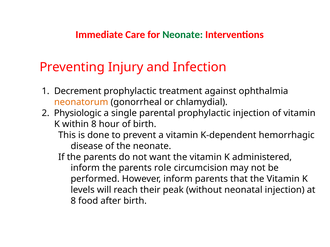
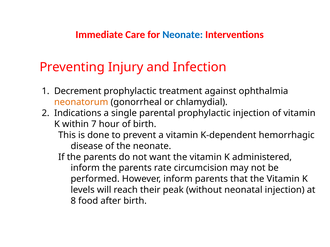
Neonate at (183, 35) colour: green -> blue
Physiologic: Physiologic -> Indications
within 8: 8 -> 7
role: role -> rate
